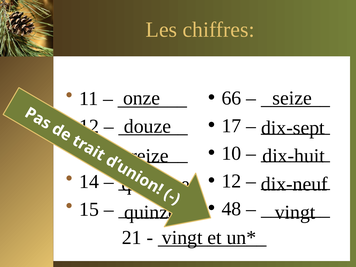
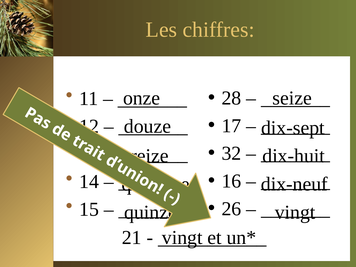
66: 66 -> 28
10: 10 -> 32
12 at (231, 181): 12 -> 16
48: 48 -> 26
